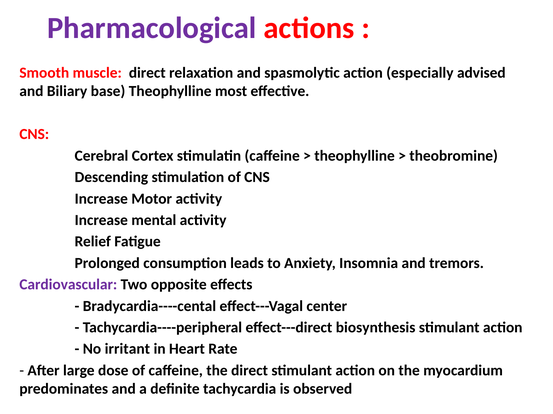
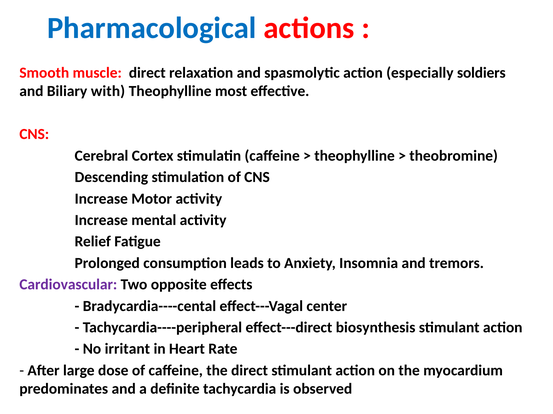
Pharmacological colour: purple -> blue
advised: advised -> soldiers
base: base -> with
